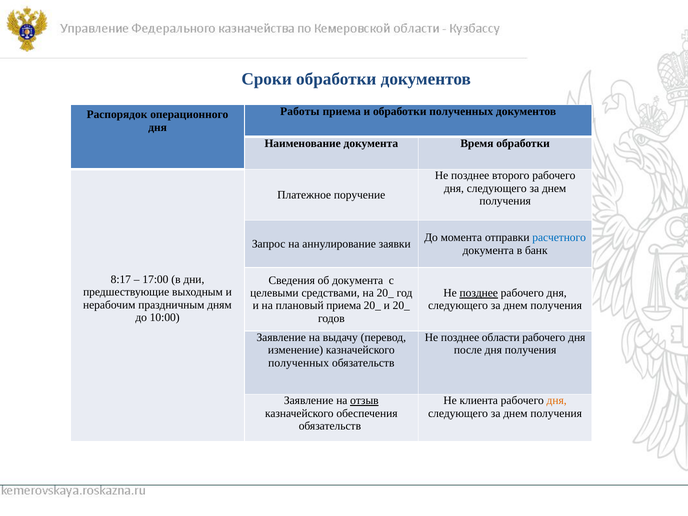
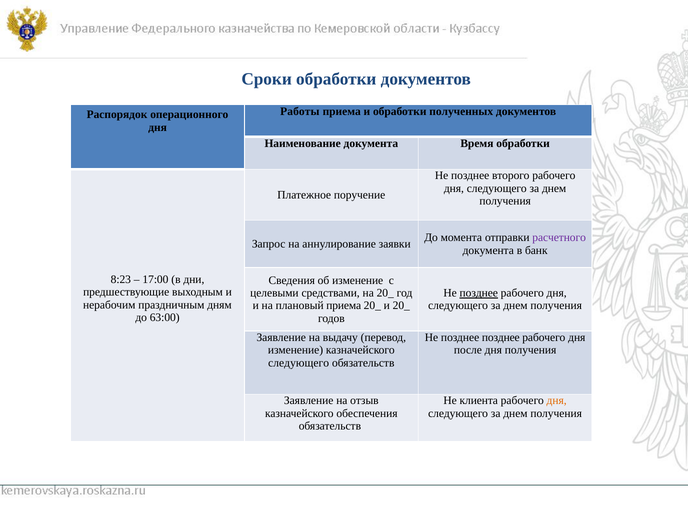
расчетного colour: blue -> purple
8:17: 8:17 -> 8:23
об документа: документа -> изменение
10:00: 10:00 -> 63:00
позднее области: области -> позднее
полученных at (299, 363): полученных -> следующего
отзыв underline: present -> none
